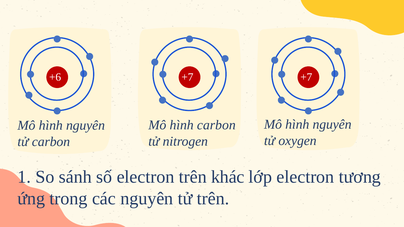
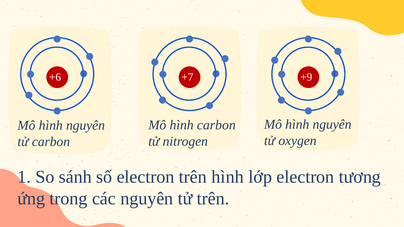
+7 +7: +7 -> +9
trên khác: khác -> hình
